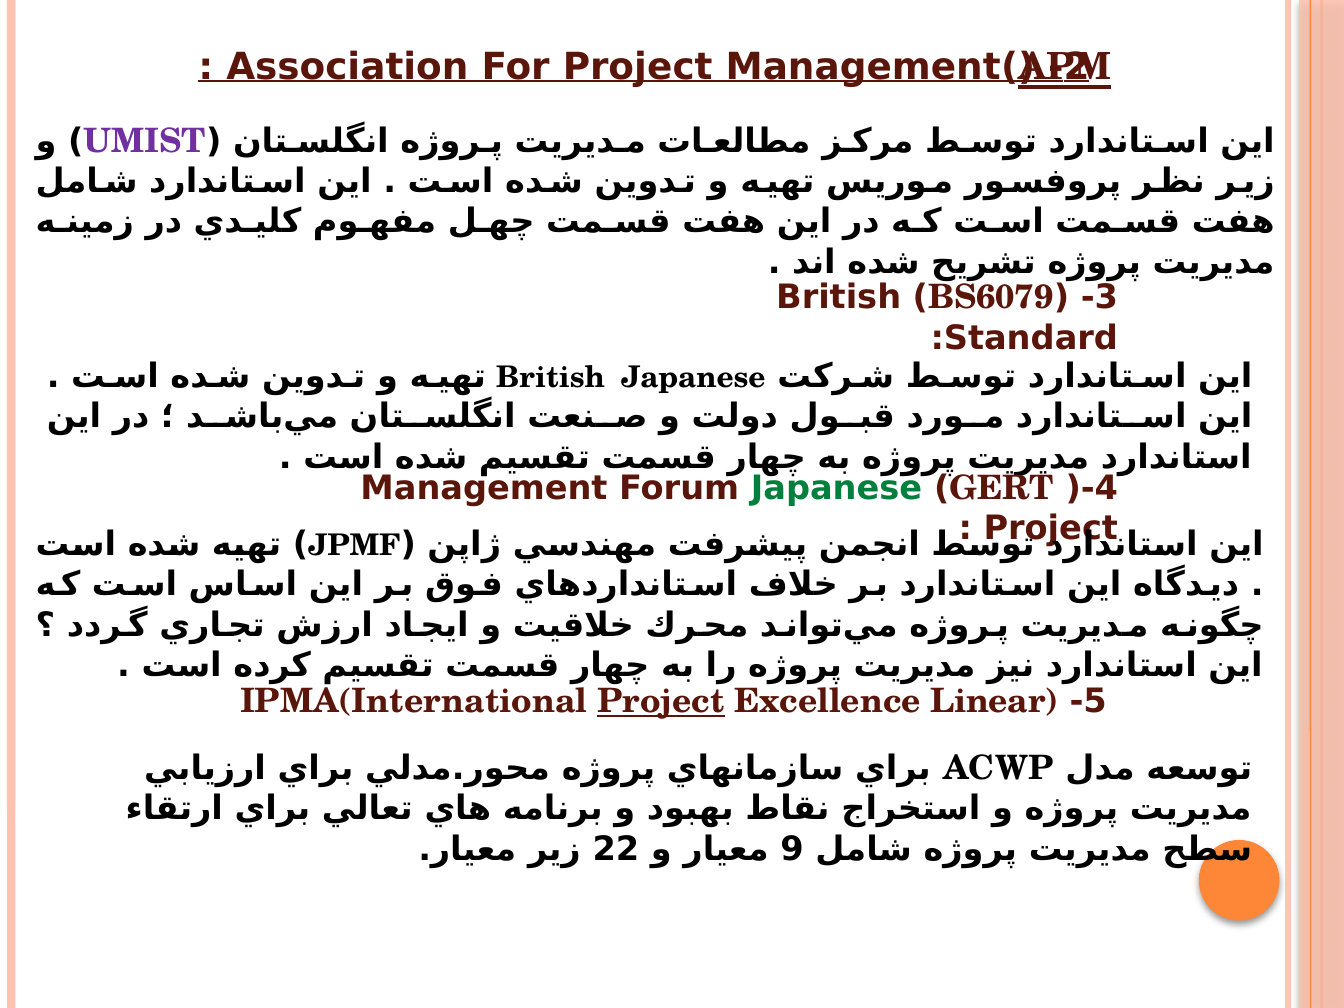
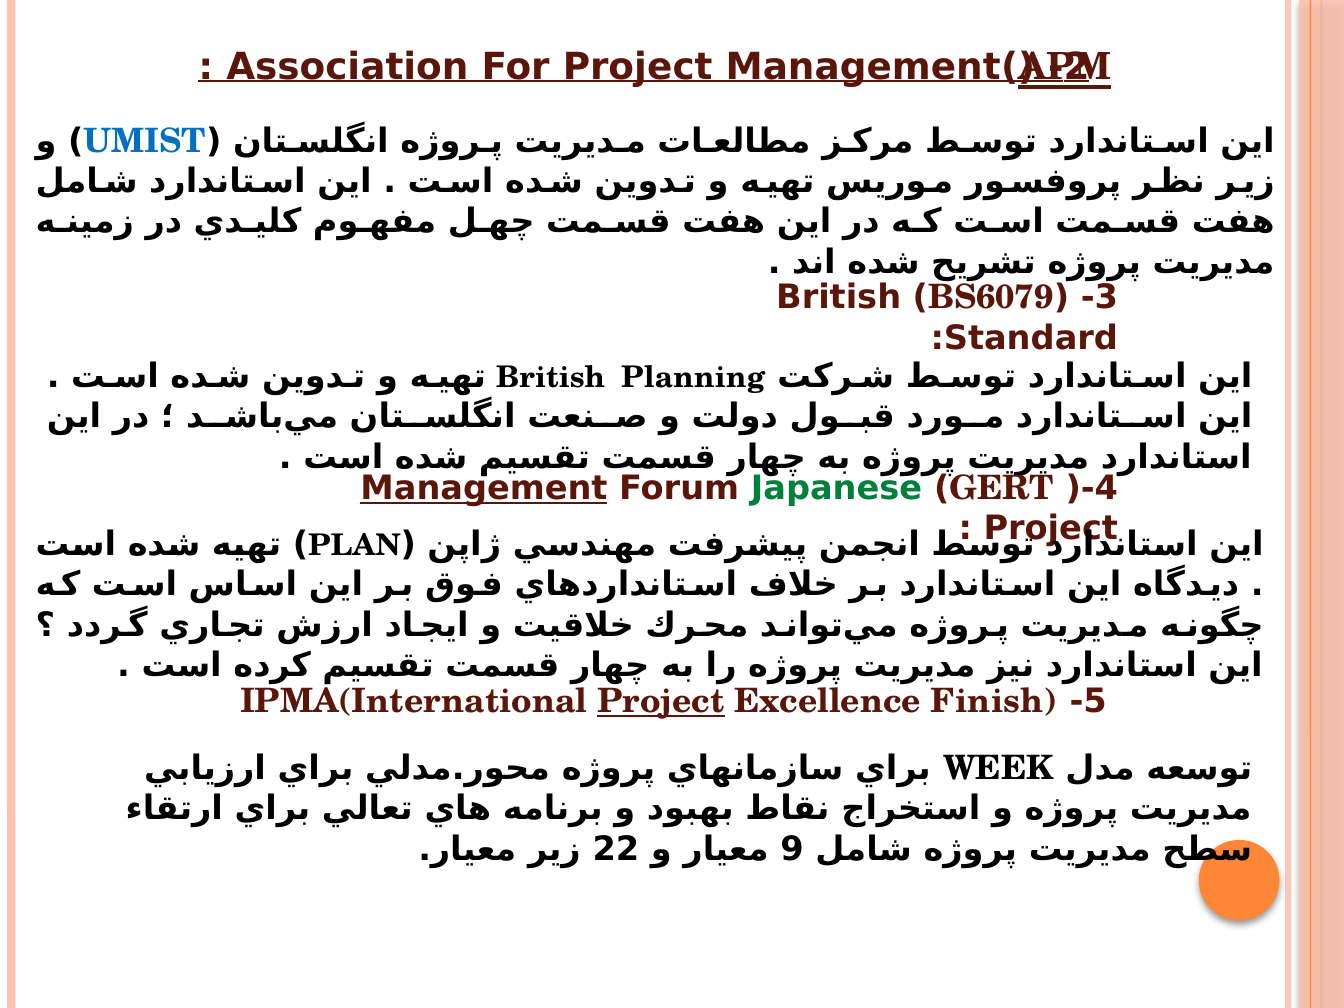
UMIST colour: purple -> blue
British Japanese: Japanese -> Planning
Management at (484, 488) underline: none -> present
JPMF: JPMF -> PLAN
Linear: Linear -> Finish
ACWP: ACWP -> WEEK
